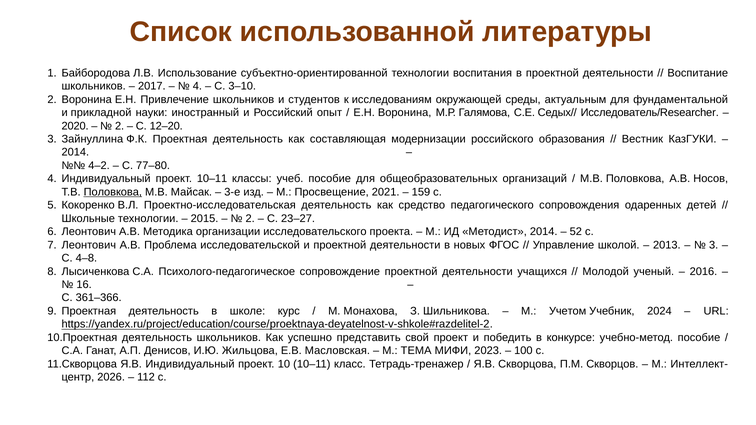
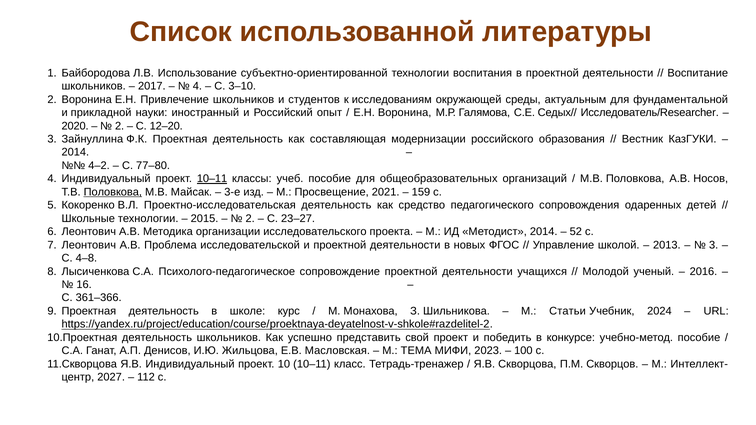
10–11 at (212, 179) underline: none -> present
Учетом: Учетом -> Статьи
2026: 2026 -> 2027
